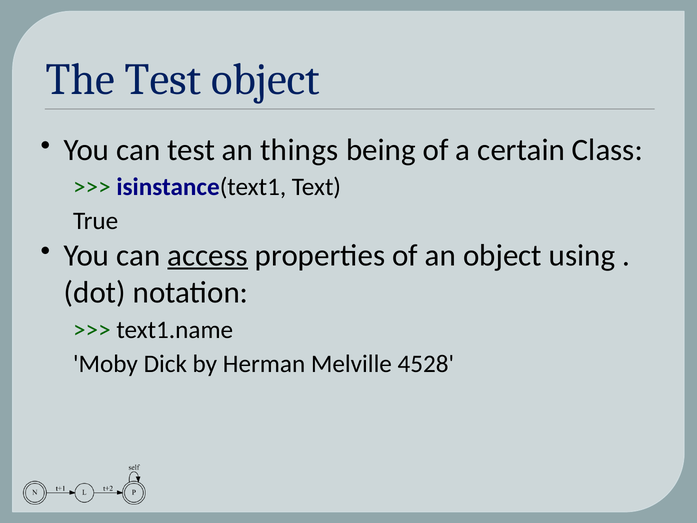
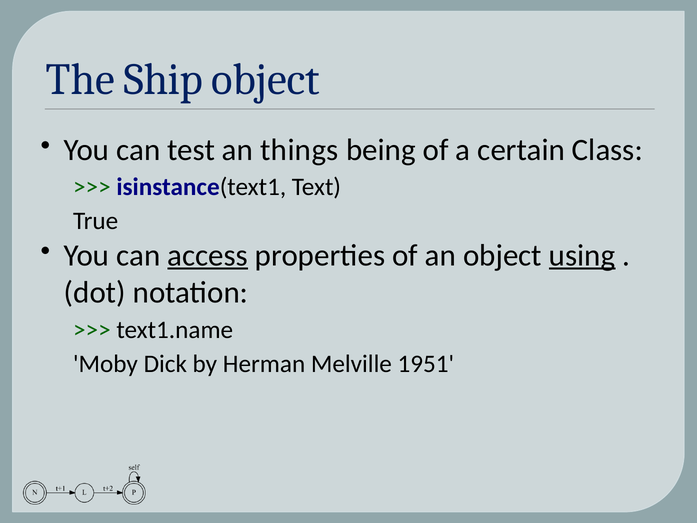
The Test: Test -> Ship
using underline: none -> present
4528: 4528 -> 1951
